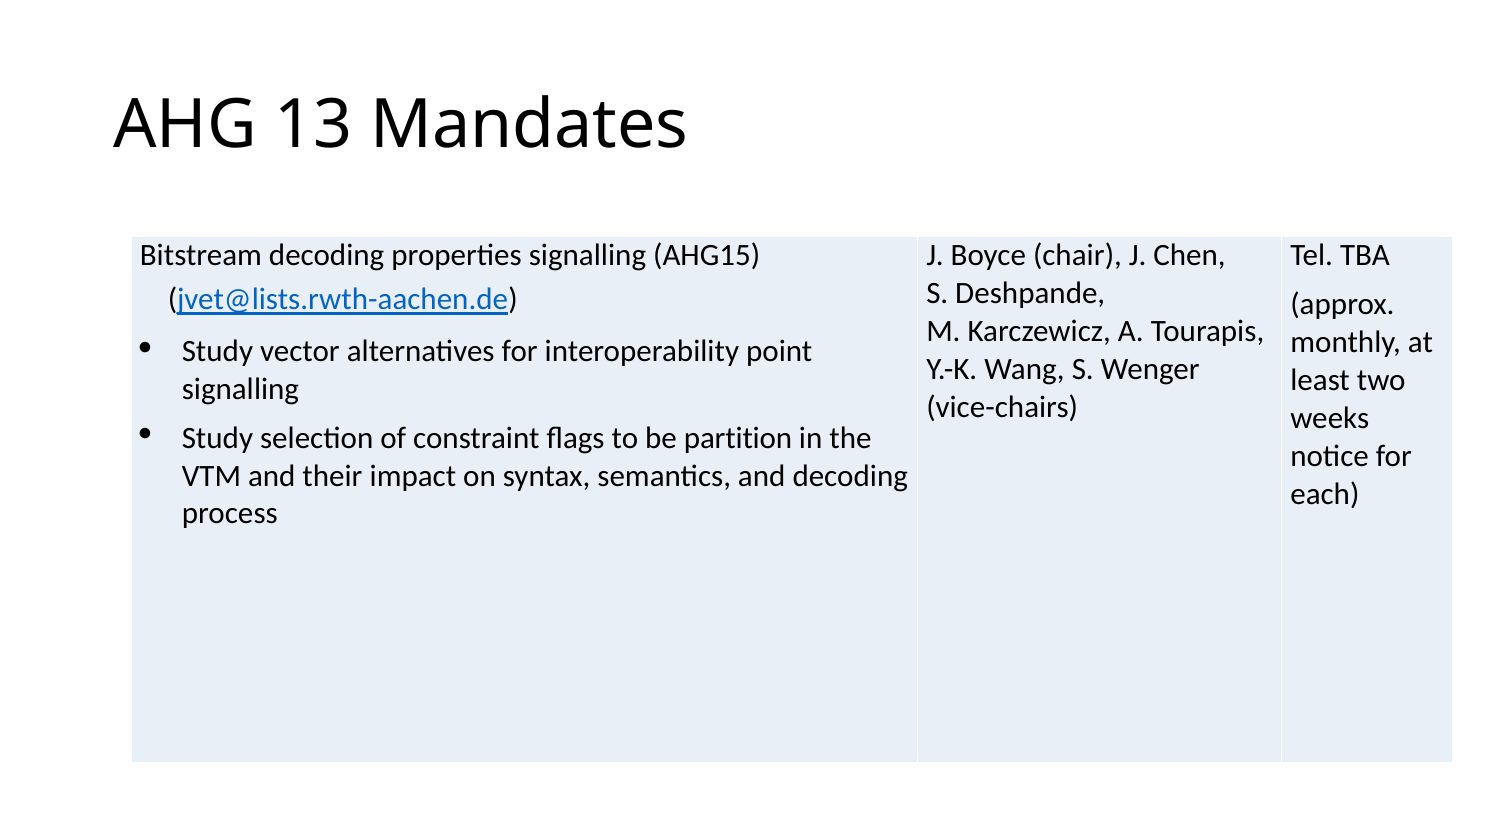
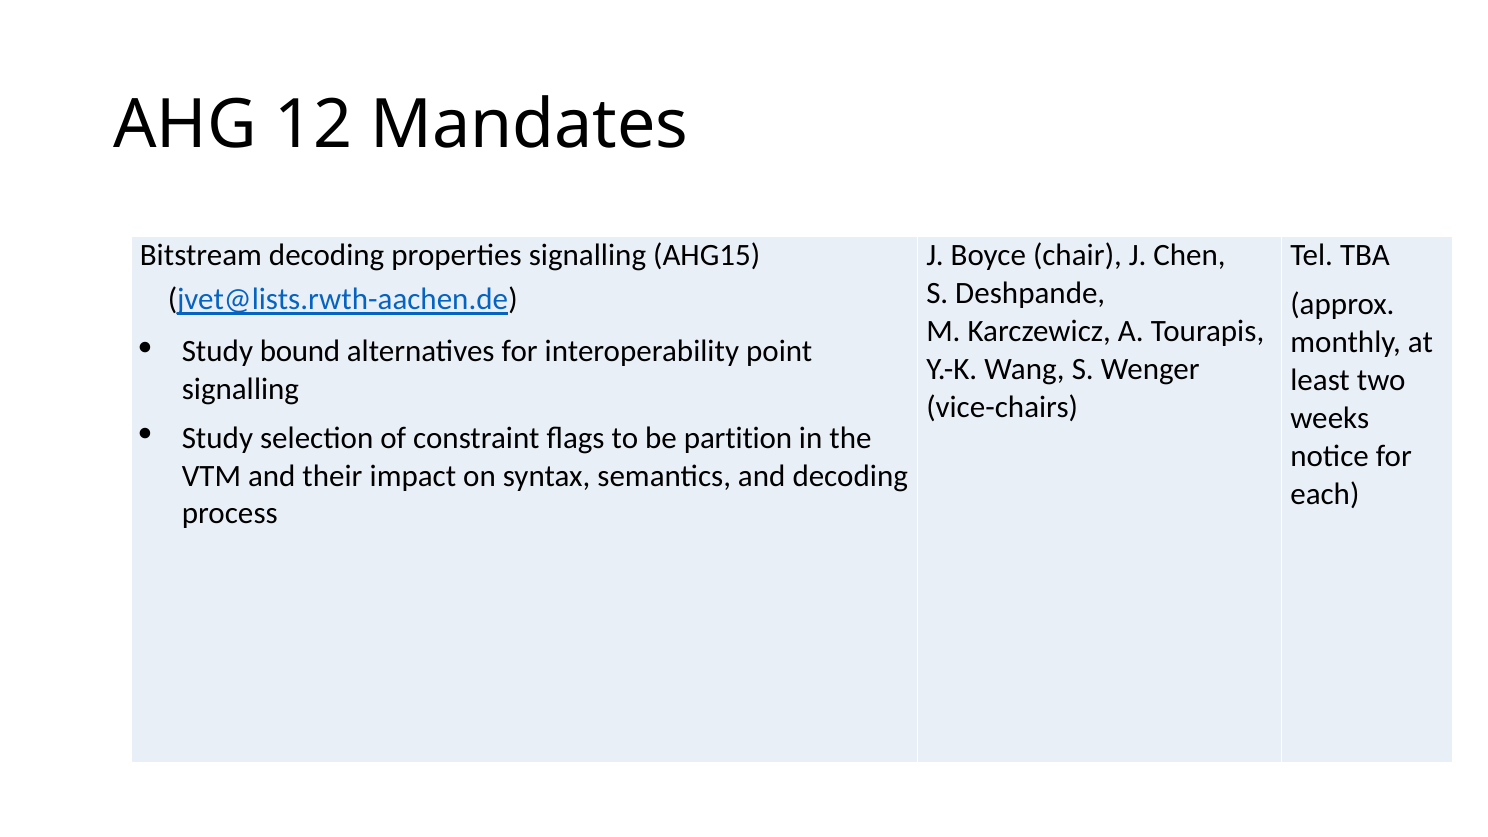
13: 13 -> 12
vector: vector -> bound
